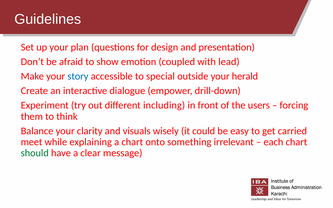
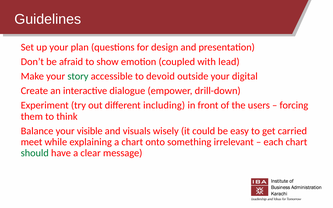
story colour: blue -> green
special: special -> devoid
herald: herald -> digital
clarity: clarity -> visible
